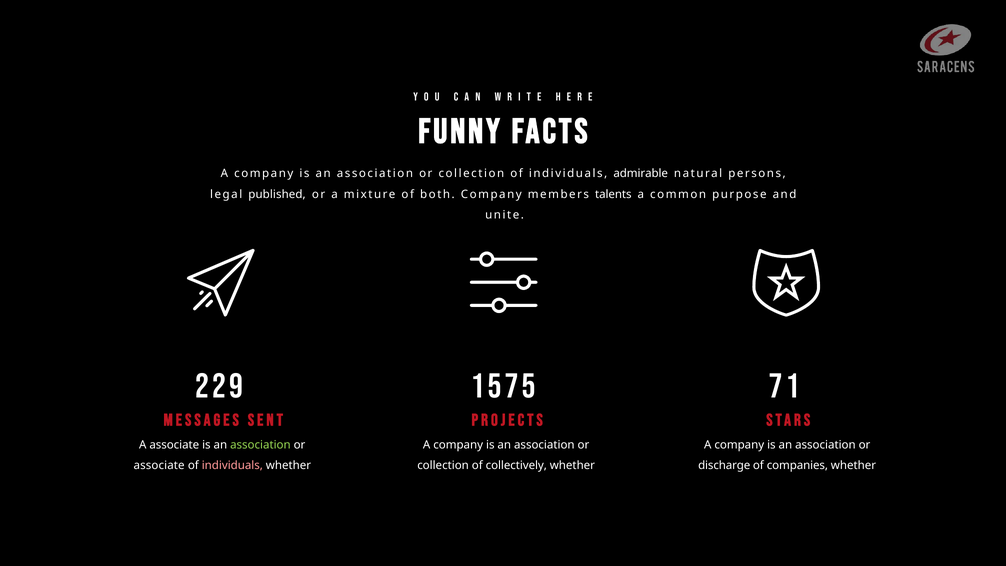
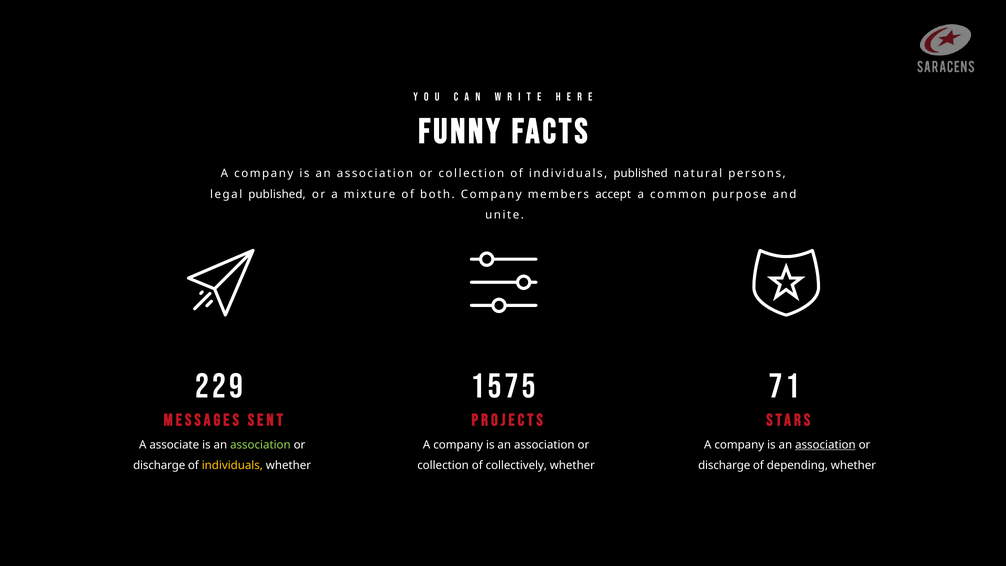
individuals admirable: admirable -> published
talents: talents -> accept
association at (825, 445) underline: none -> present
associate at (159, 466): associate -> discharge
individuals at (232, 466) colour: pink -> yellow
companies: companies -> depending
